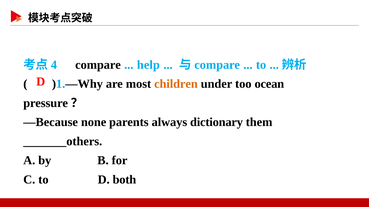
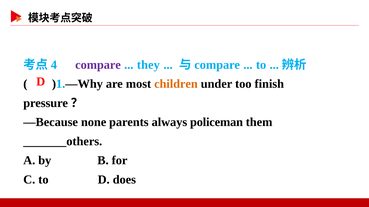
compare at (98, 65) colour: black -> purple
help: help -> they
ocean: ocean -> finish
dictionary: dictionary -> policeman
both: both -> does
